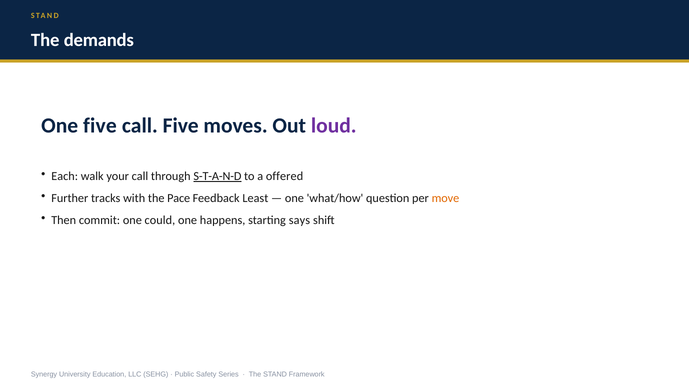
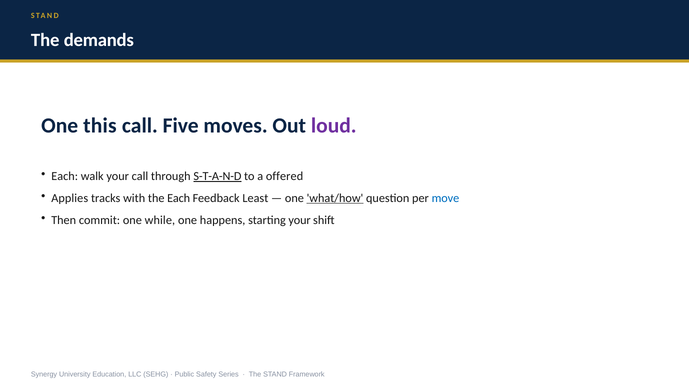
One five: five -> this
Further: Further -> Applies
the Pace: Pace -> Each
what/how underline: none -> present
move colour: orange -> blue
could: could -> while
starting says: says -> your
